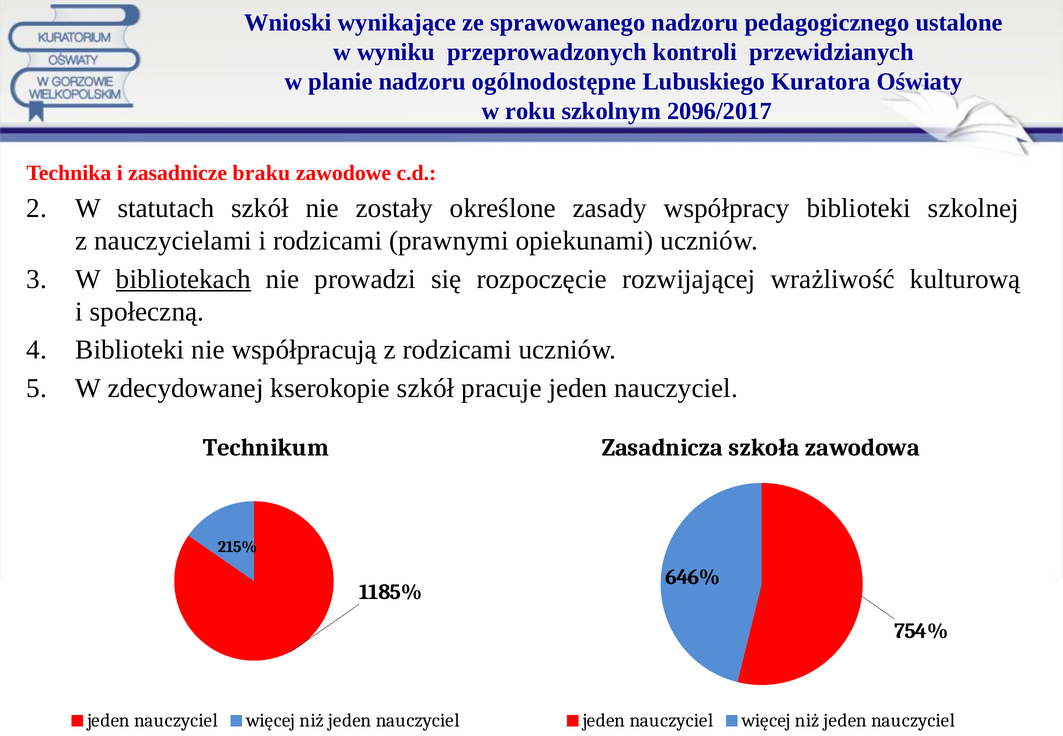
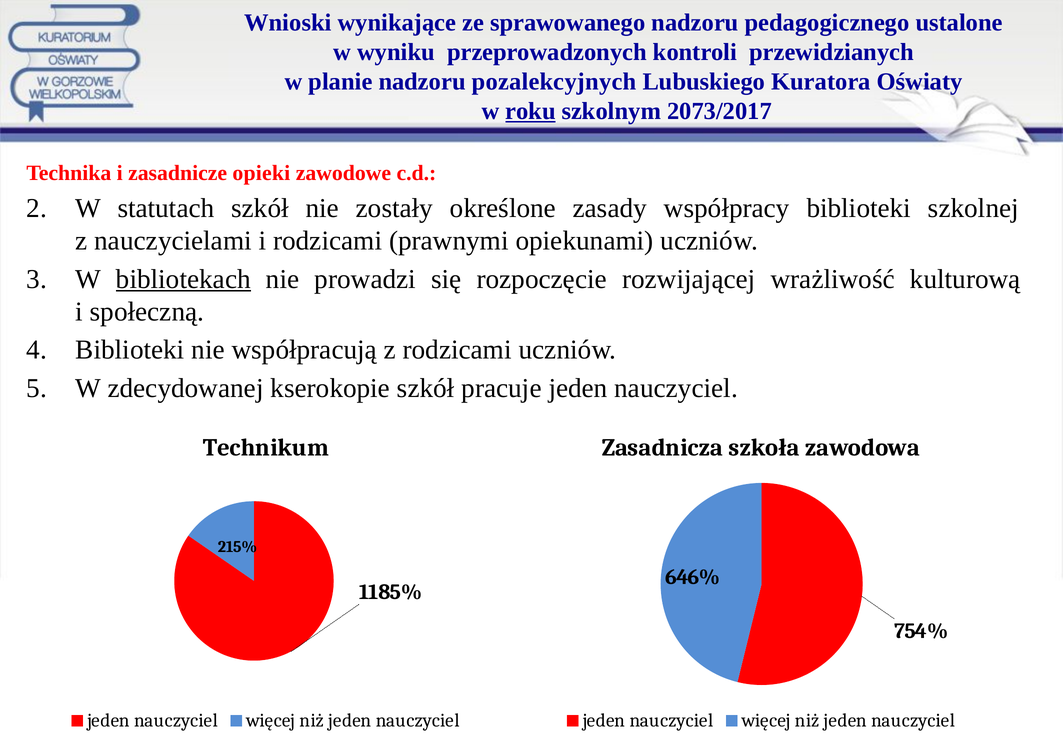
ogólnodostępne: ogólnodostępne -> pozalekcyjnych
roku underline: none -> present
2096/2017: 2096/2017 -> 2073/2017
braku: braku -> opieki
